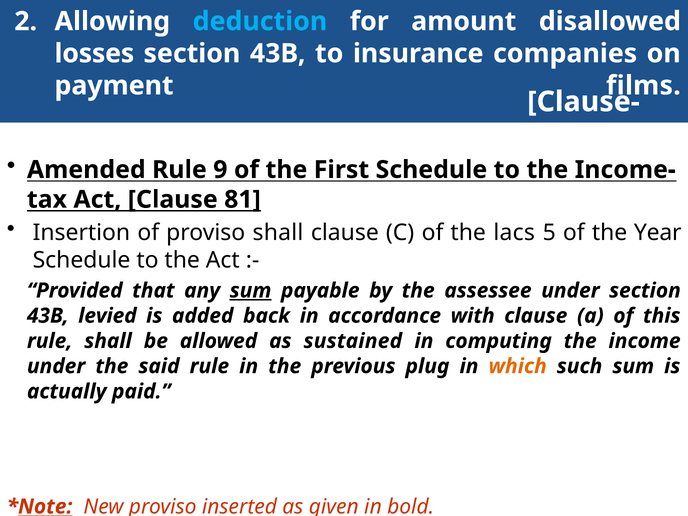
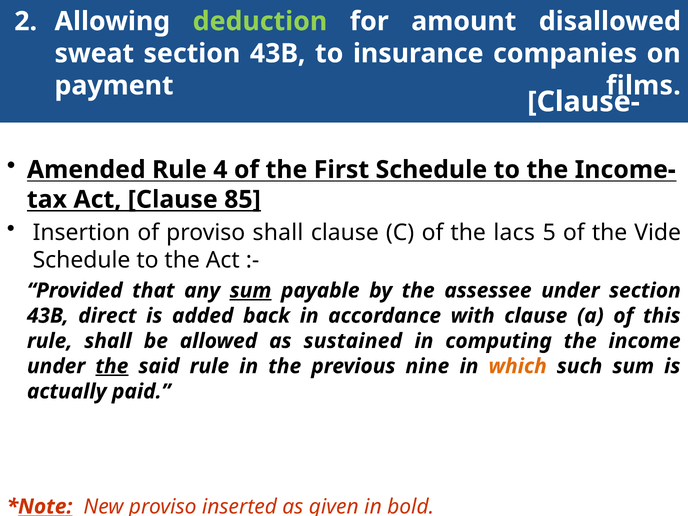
deduction colour: light blue -> light green
losses: losses -> sweat
9: 9 -> 4
81: 81 -> 85
Year: Year -> Vide
levied: levied -> direct
the at (112, 366) underline: none -> present
plug: plug -> nine
